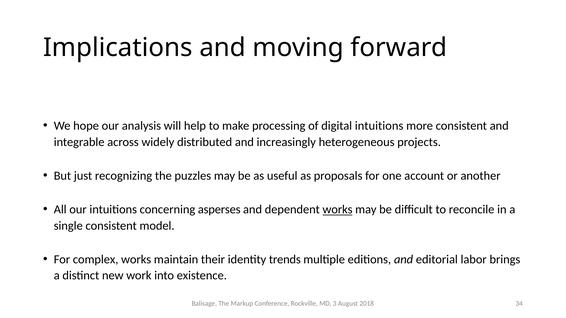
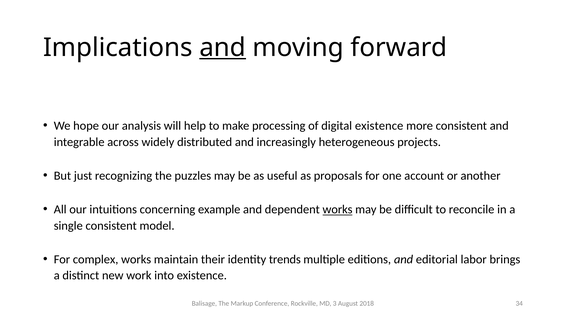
and at (223, 48) underline: none -> present
digital intuitions: intuitions -> existence
asperses: asperses -> example
